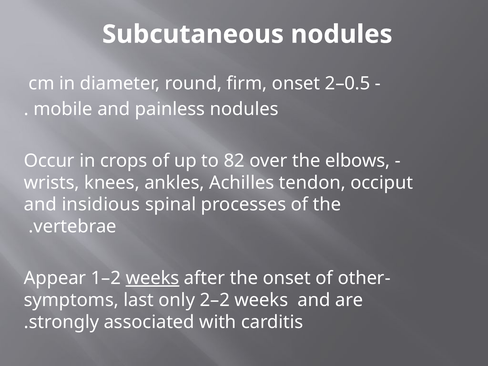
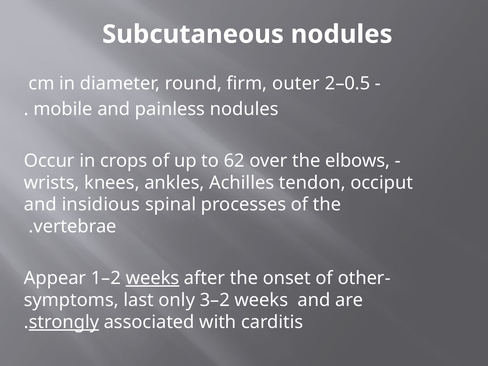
firm onset: onset -> outer
82: 82 -> 62
2–2: 2–2 -> 3–2
strongly underline: none -> present
